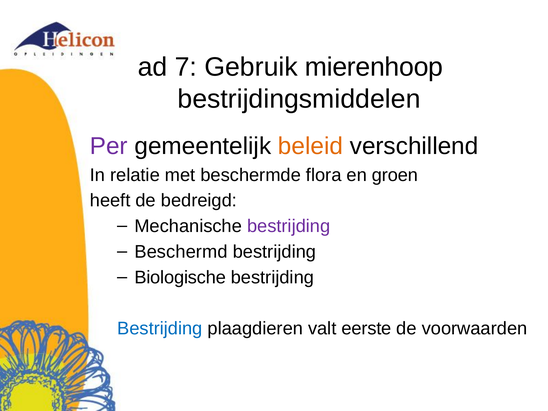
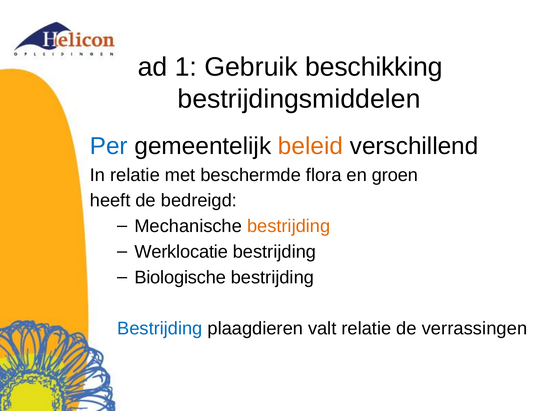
7: 7 -> 1
mierenhoop: mierenhoop -> beschikking
Per colour: purple -> blue
bestrijding at (289, 226) colour: purple -> orange
Beschermd: Beschermd -> Werklocatie
valt eerste: eerste -> relatie
voorwaarden: voorwaarden -> verrassingen
